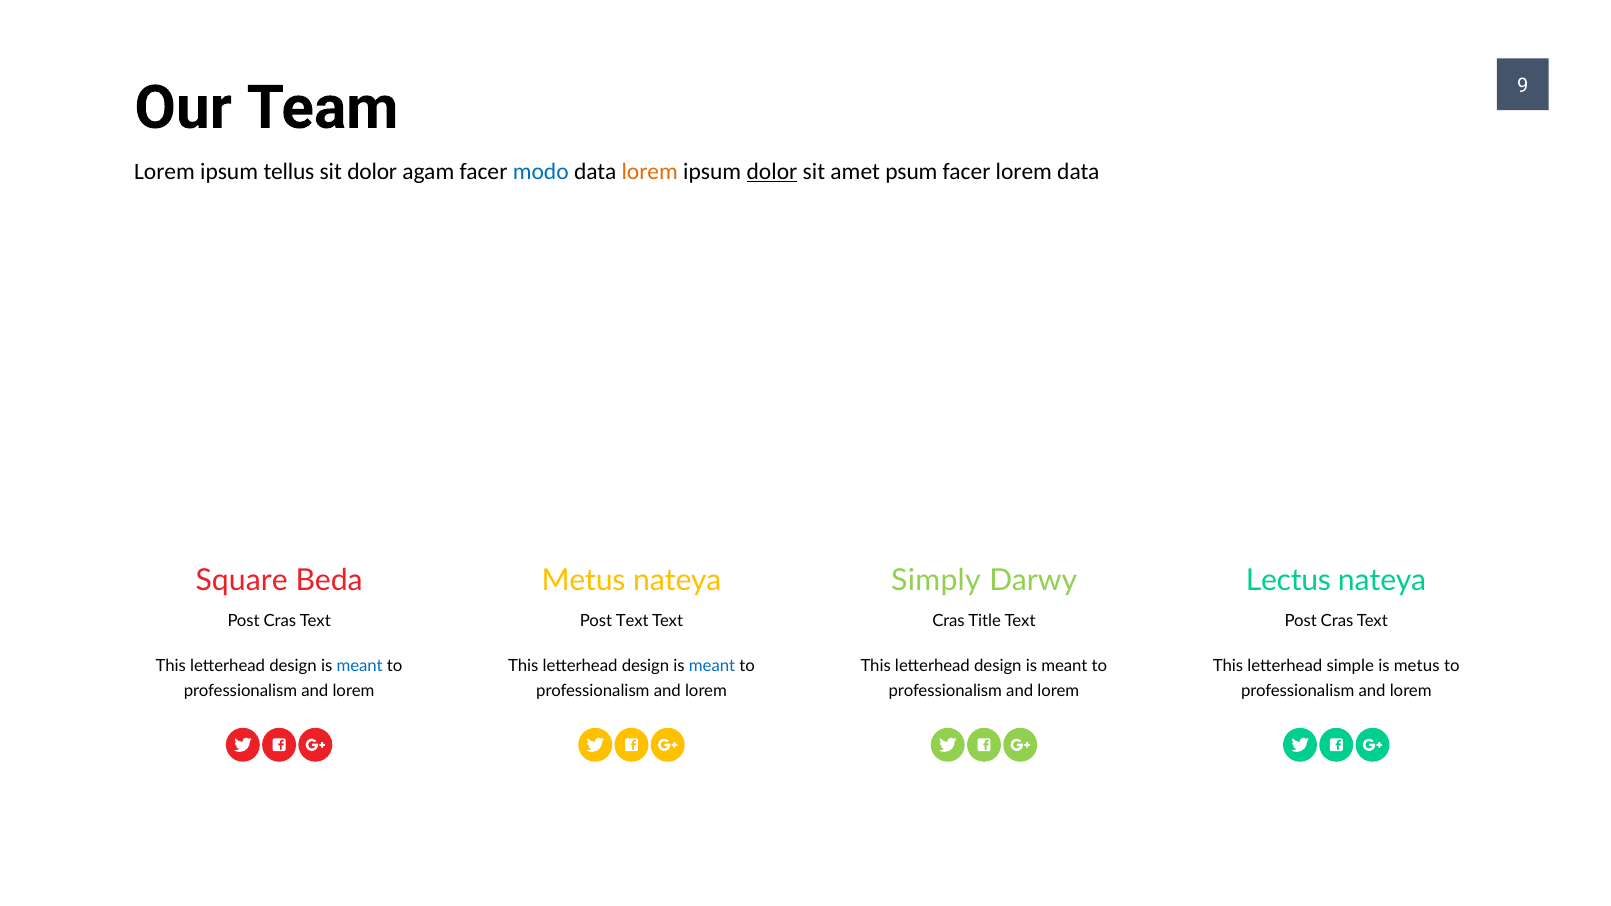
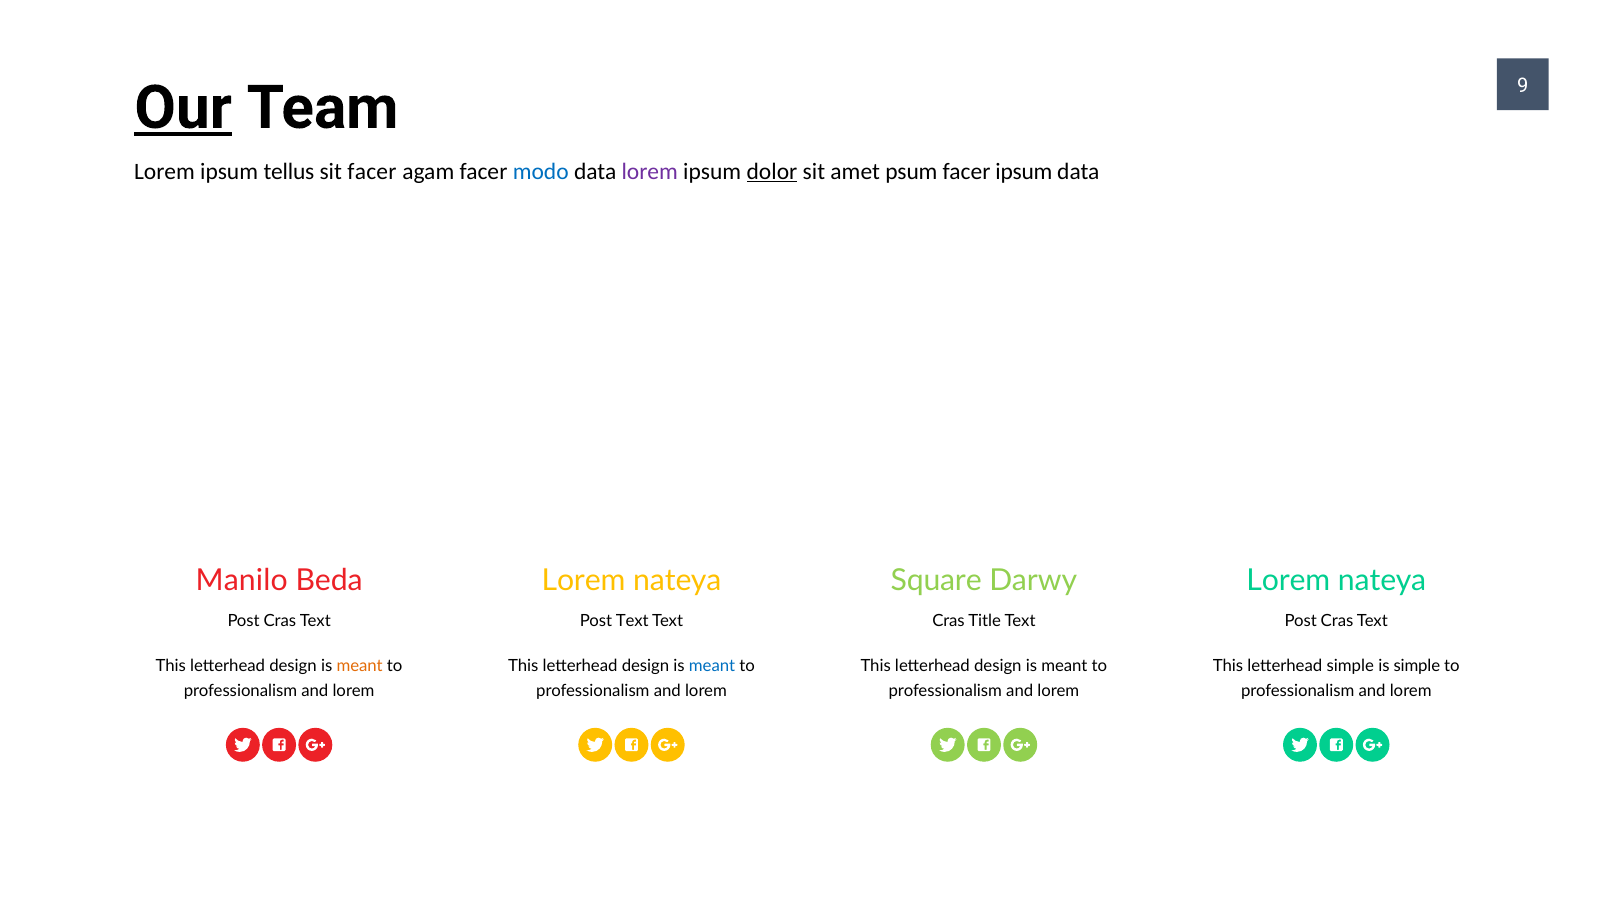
Our underline: none -> present
sit dolor: dolor -> facer
lorem at (650, 172) colour: orange -> purple
facer lorem: lorem -> ipsum
Square: Square -> Manilo
Metus at (584, 581): Metus -> Lorem
Simply: Simply -> Square
Lectus at (1288, 581): Lectus -> Lorem
meant at (360, 666) colour: blue -> orange
is metus: metus -> simple
